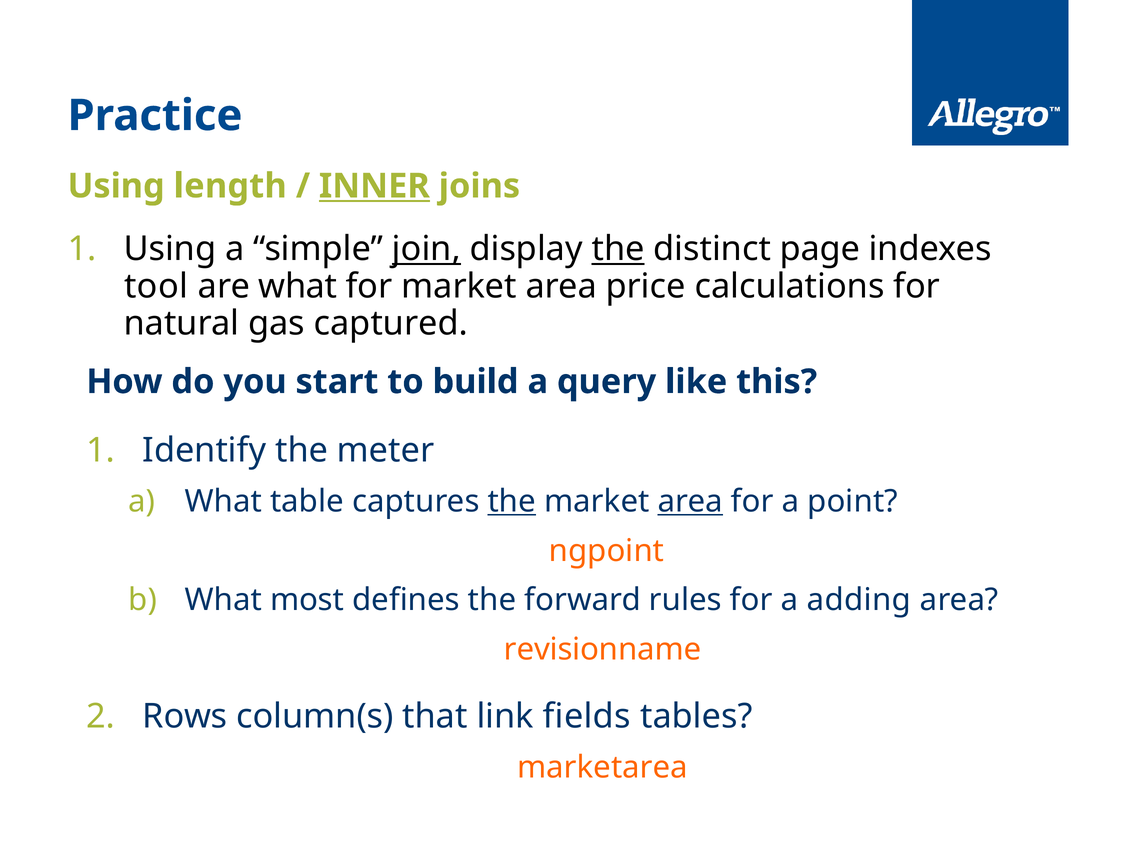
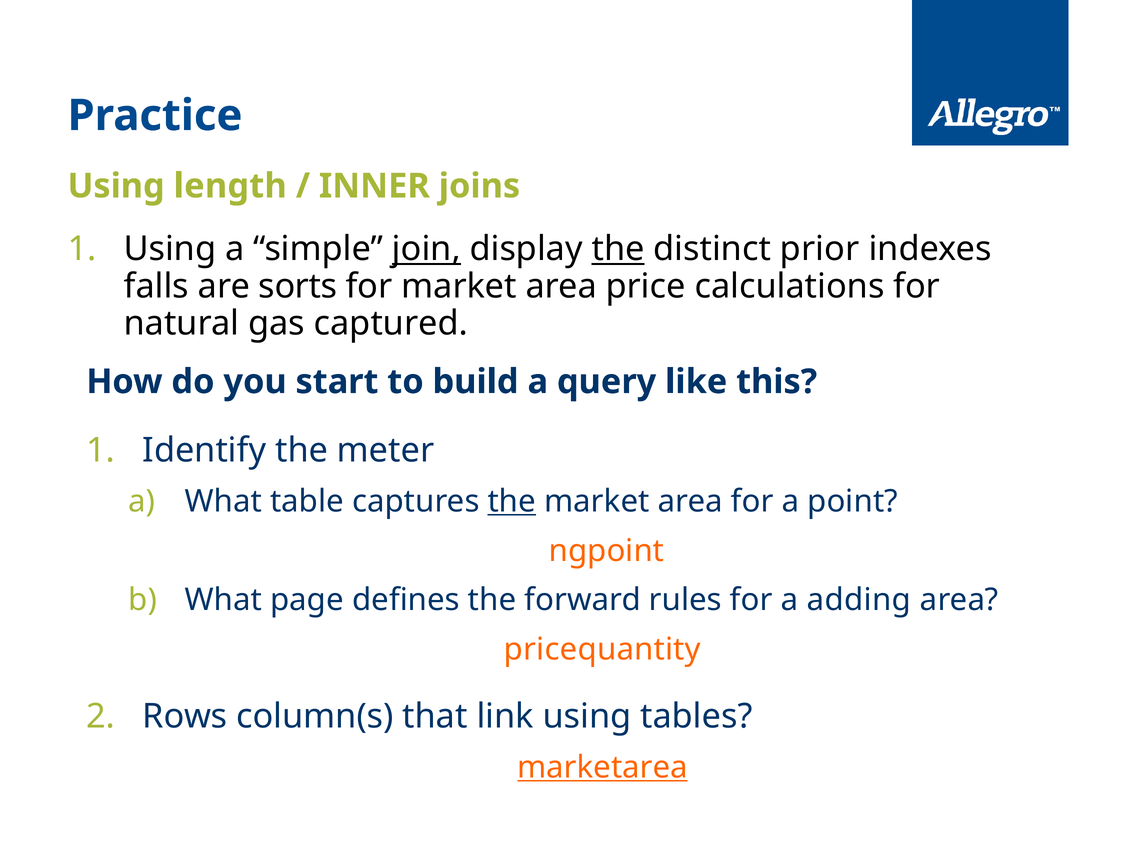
INNER underline: present -> none
page: page -> prior
tool: tool -> falls
are what: what -> sorts
area at (690, 501) underline: present -> none
most: most -> page
revisionname: revisionname -> pricequantity
link fields: fields -> using
marketarea underline: none -> present
